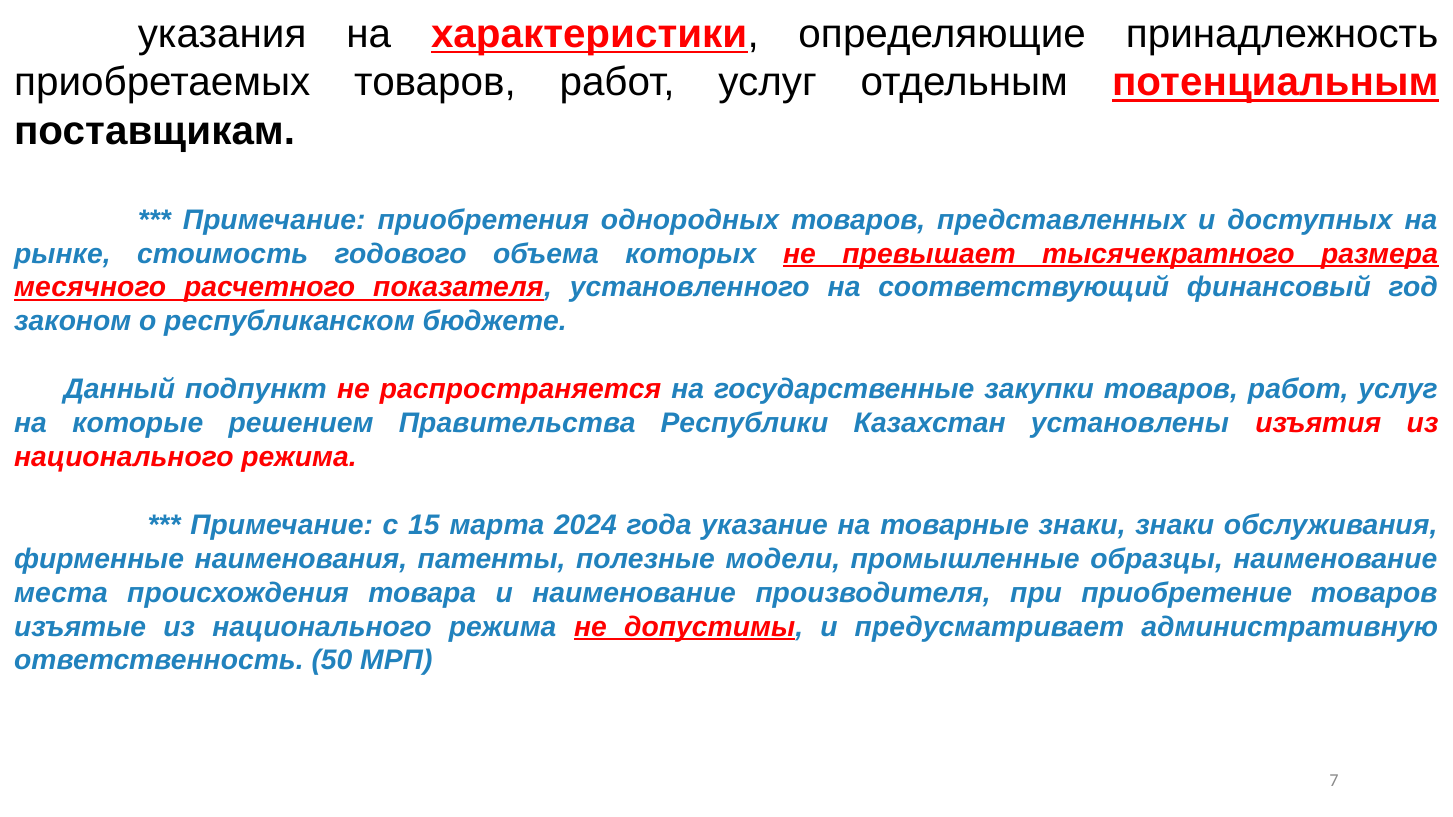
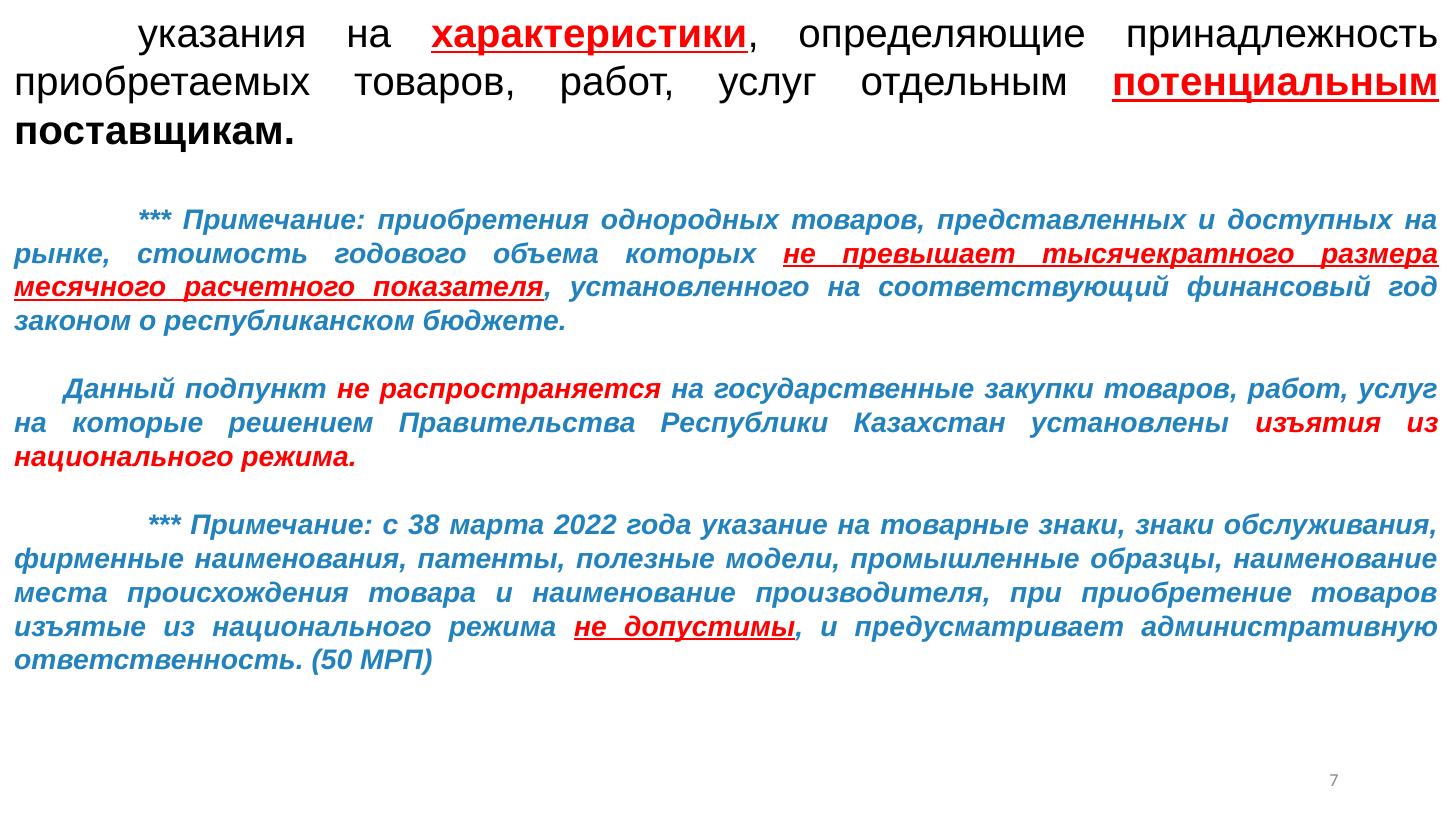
15: 15 -> 38
2024: 2024 -> 2022
